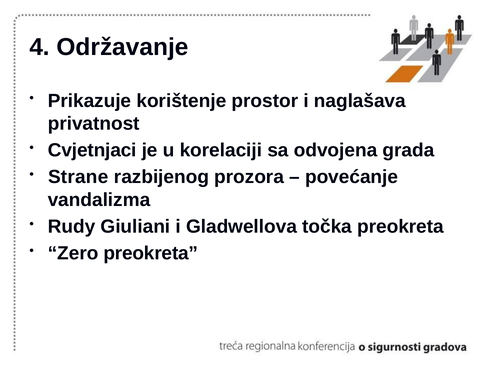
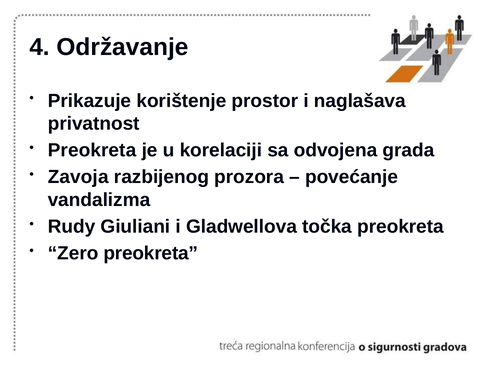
Cvjetnjaci at (92, 151): Cvjetnjaci -> Preokreta
Strane: Strane -> Zavoja
